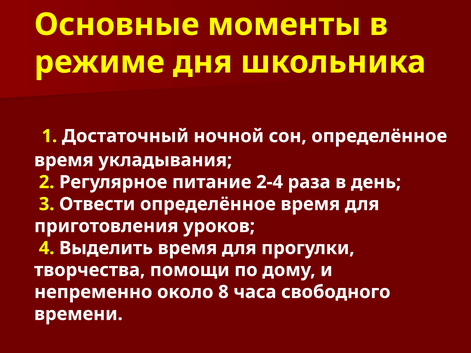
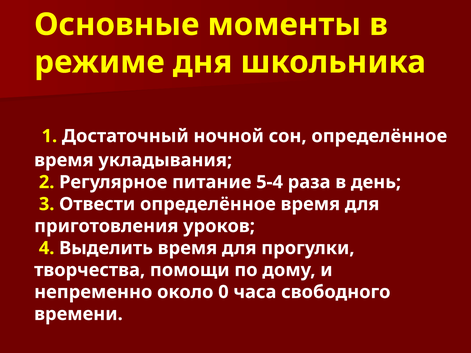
2-4: 2-4 -> 5-4
8: 8 -> 0
